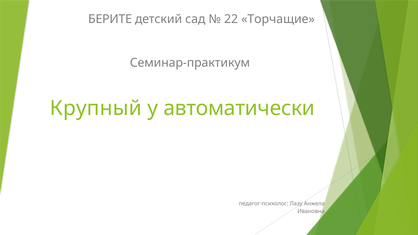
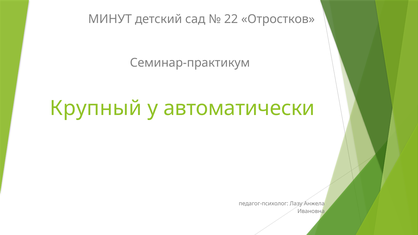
БЕРИТЕ: БЕРИТЕ -> МИНУТ
Торчащие: Торчащие -> Отростков
